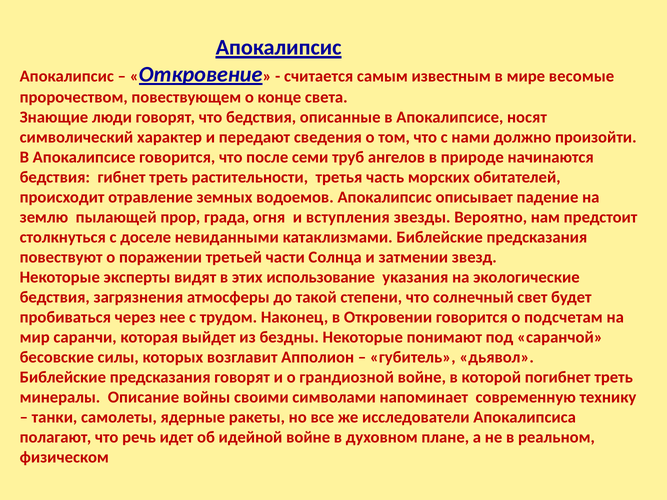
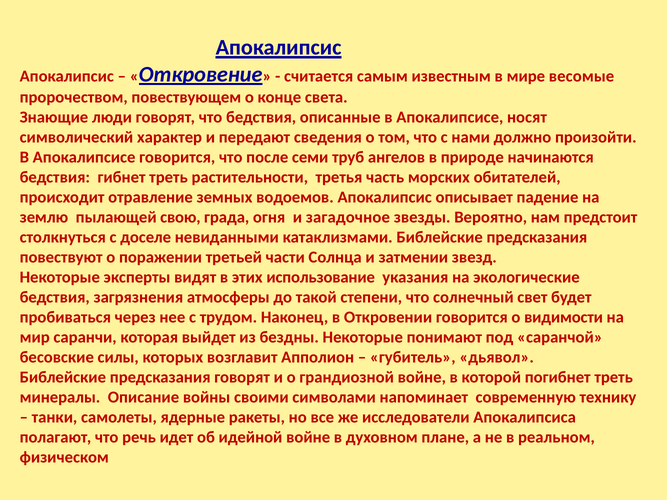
прор: прор -> свою
вступления: вступления -> загадочное
подсчетам: подсчетам -> видимости
